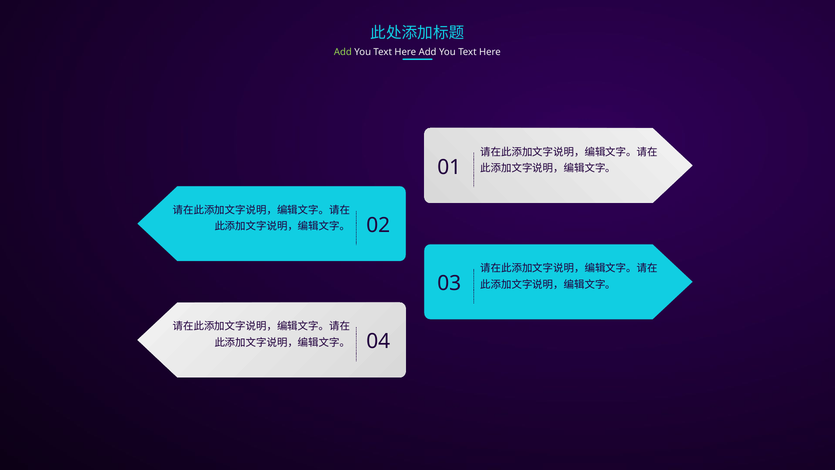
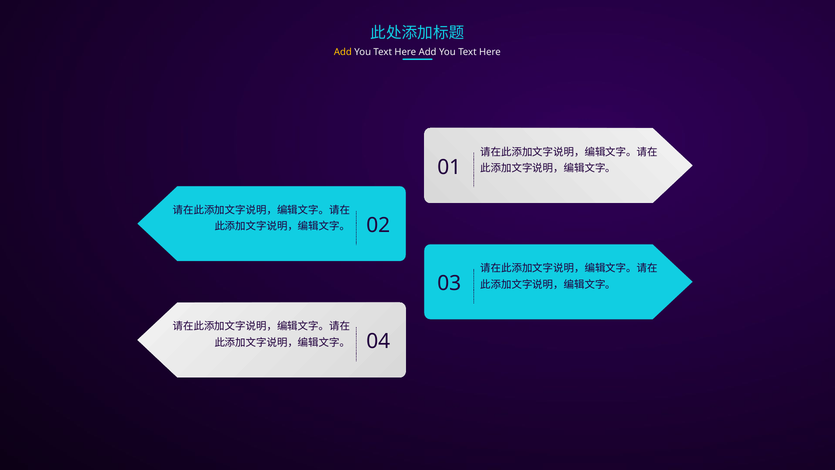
Add at (343, 52) colour: light green -> yellow
